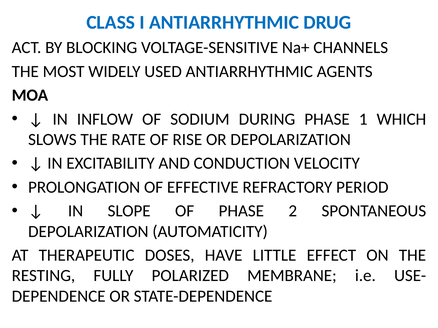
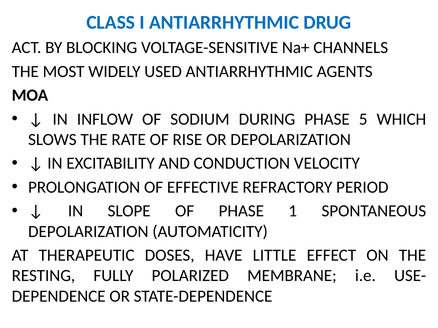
1: 1 -> 5
2: 2 -> 1
